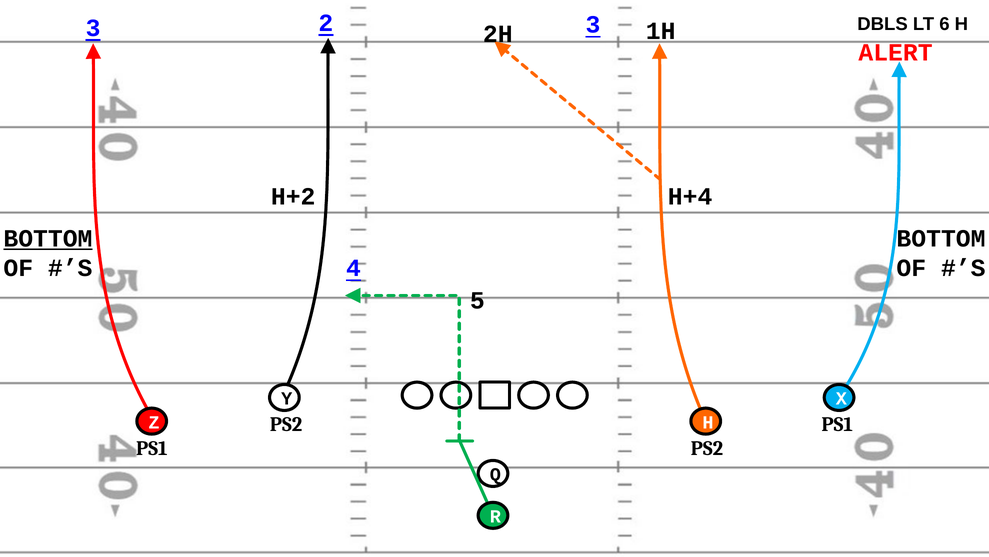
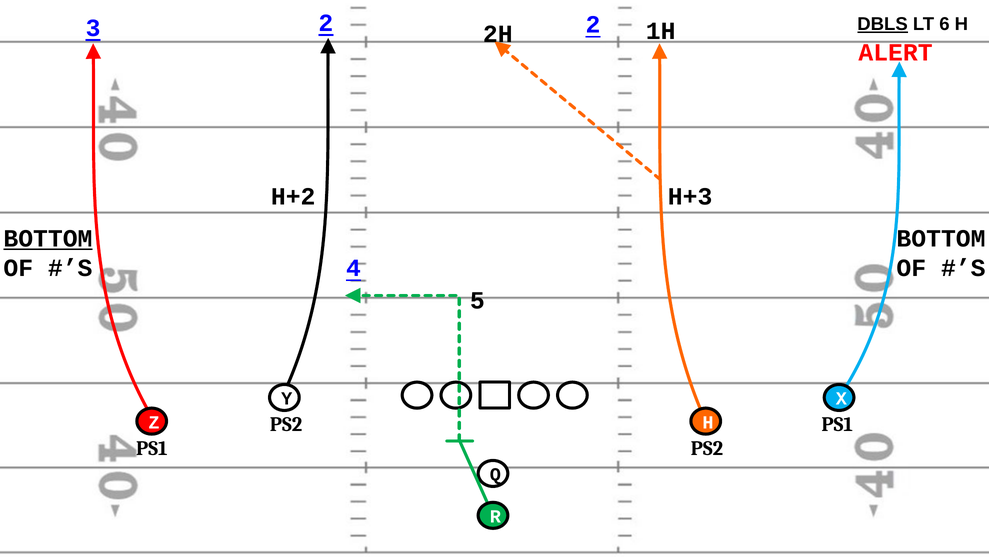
DBLS underline: none -> present
2H 3: 3 -> 2
H+4: H+4 -> H+3
